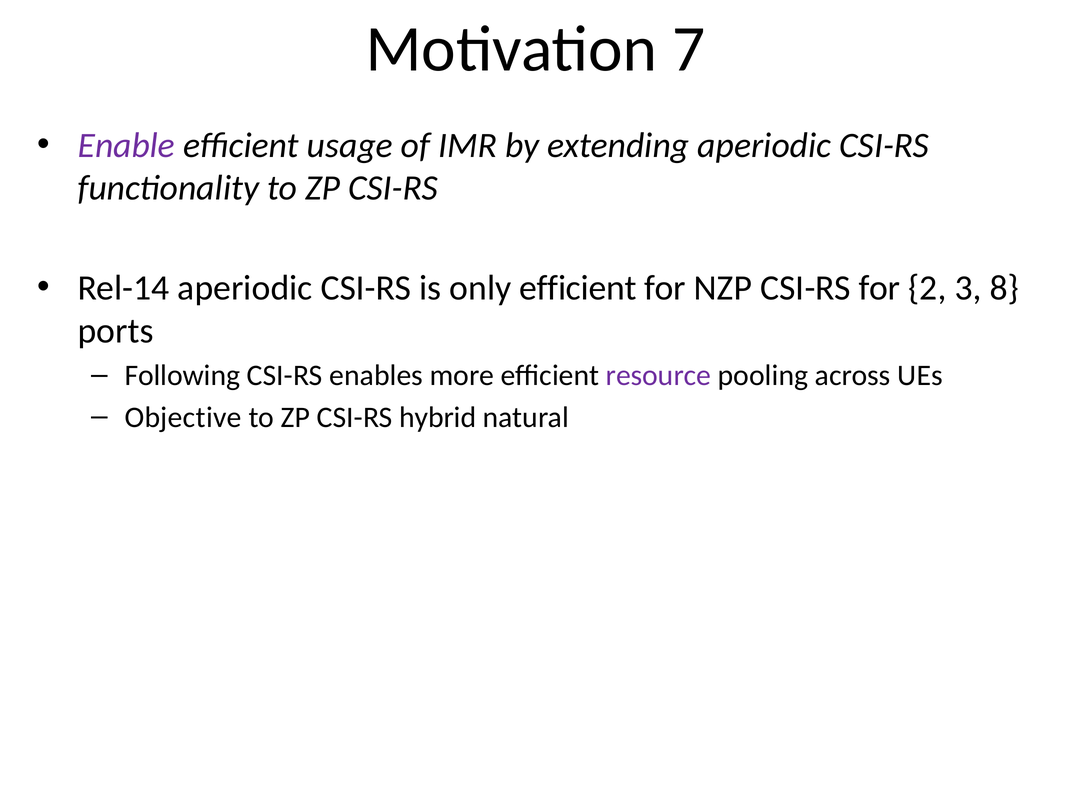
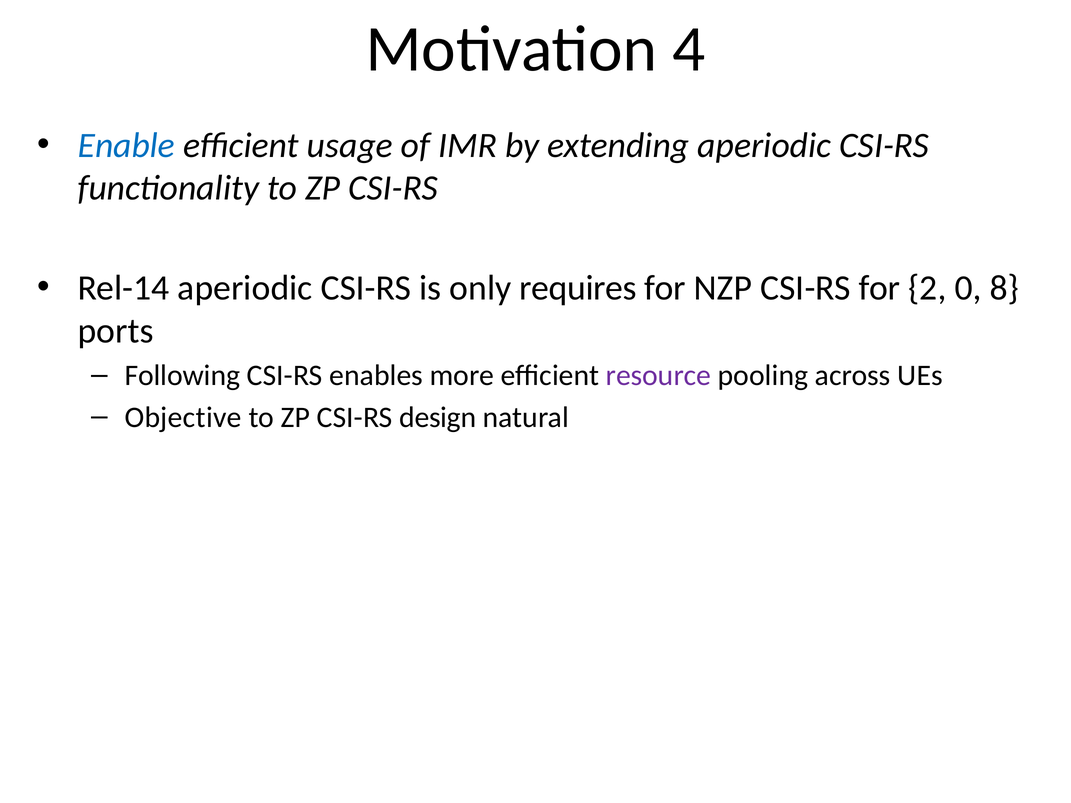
7: 7 -> 4
Enable colour: purple -> blue
only efficient: efficient -> requires
3: 3 -> 0
hybrid: hybrid -> design
